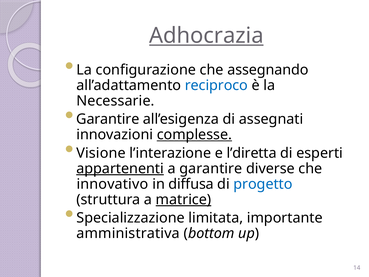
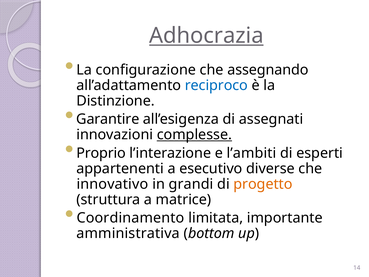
Necessarie: Necessarie -> Distinzione
Visione: Visione -> Proprio
l’diretta: l’diretta -> l’ambiti
appartenenti underline: present -> none
a garantire: garantire -> esecutivo
diffusa: diffusa -> grandi
progetto colour: blue -> orange
matrice underline: present -> none
Specializzazione: Specializzazione -> Coordinamento
